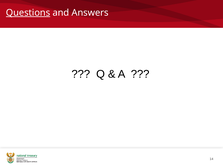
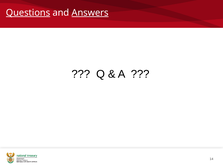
Answers underline: none -> present
